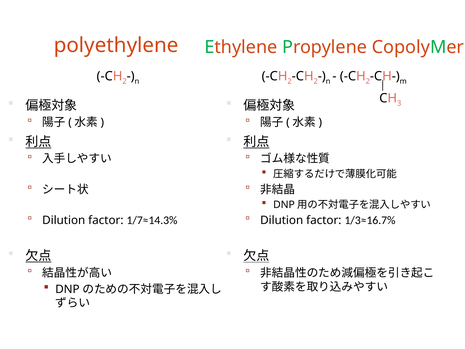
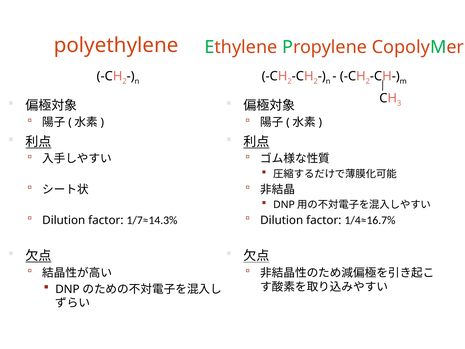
1/3≈16.7%: 1/3≈16.7% -> 1/4≈16.7%
